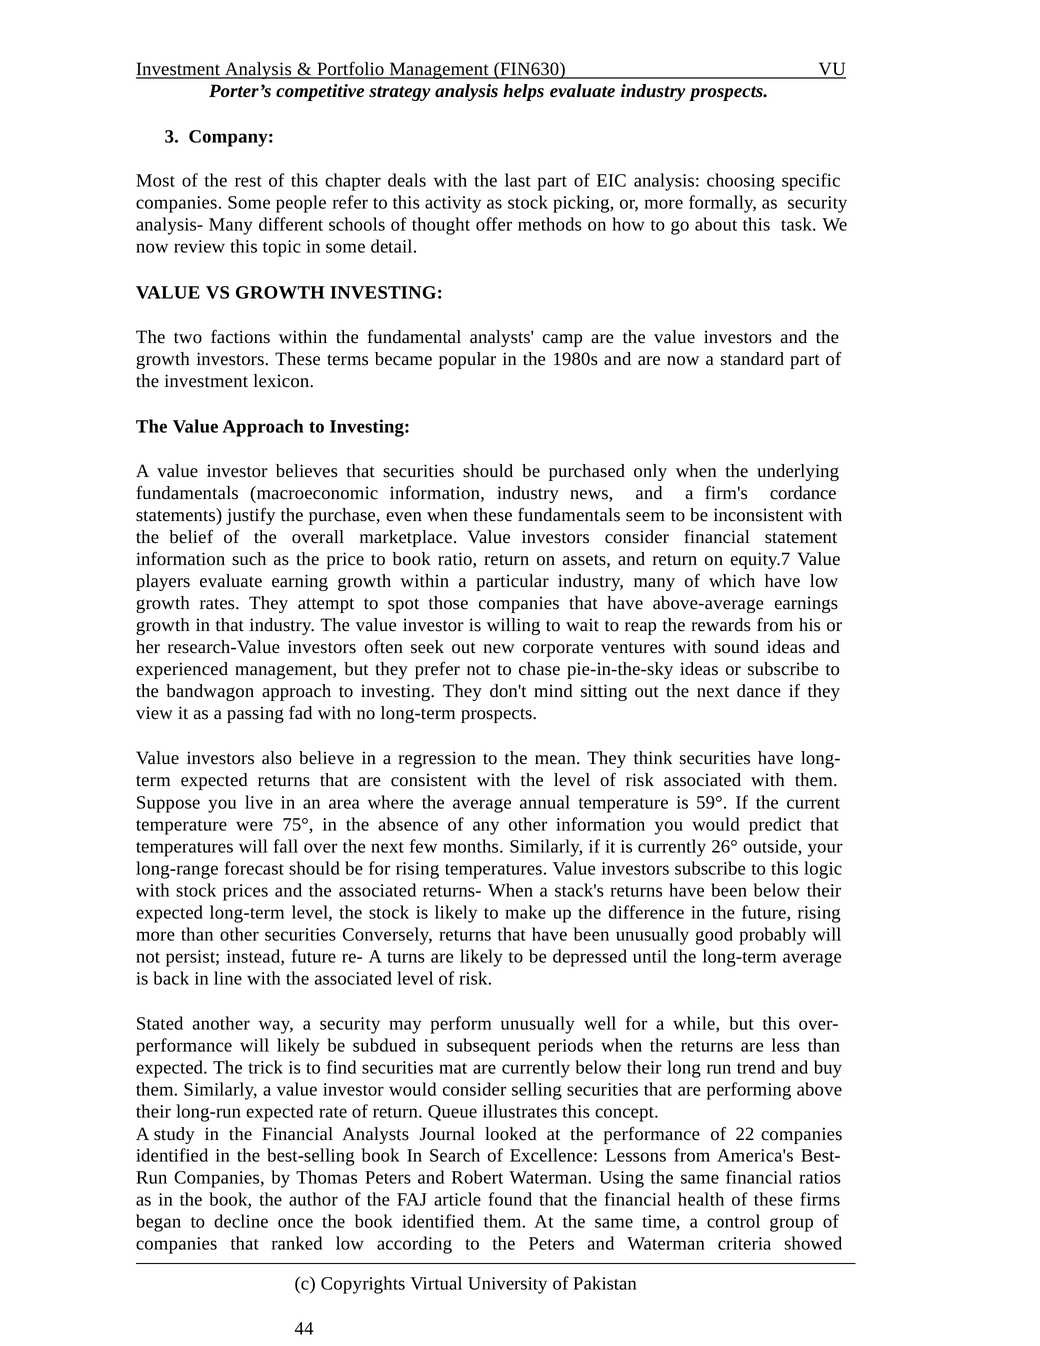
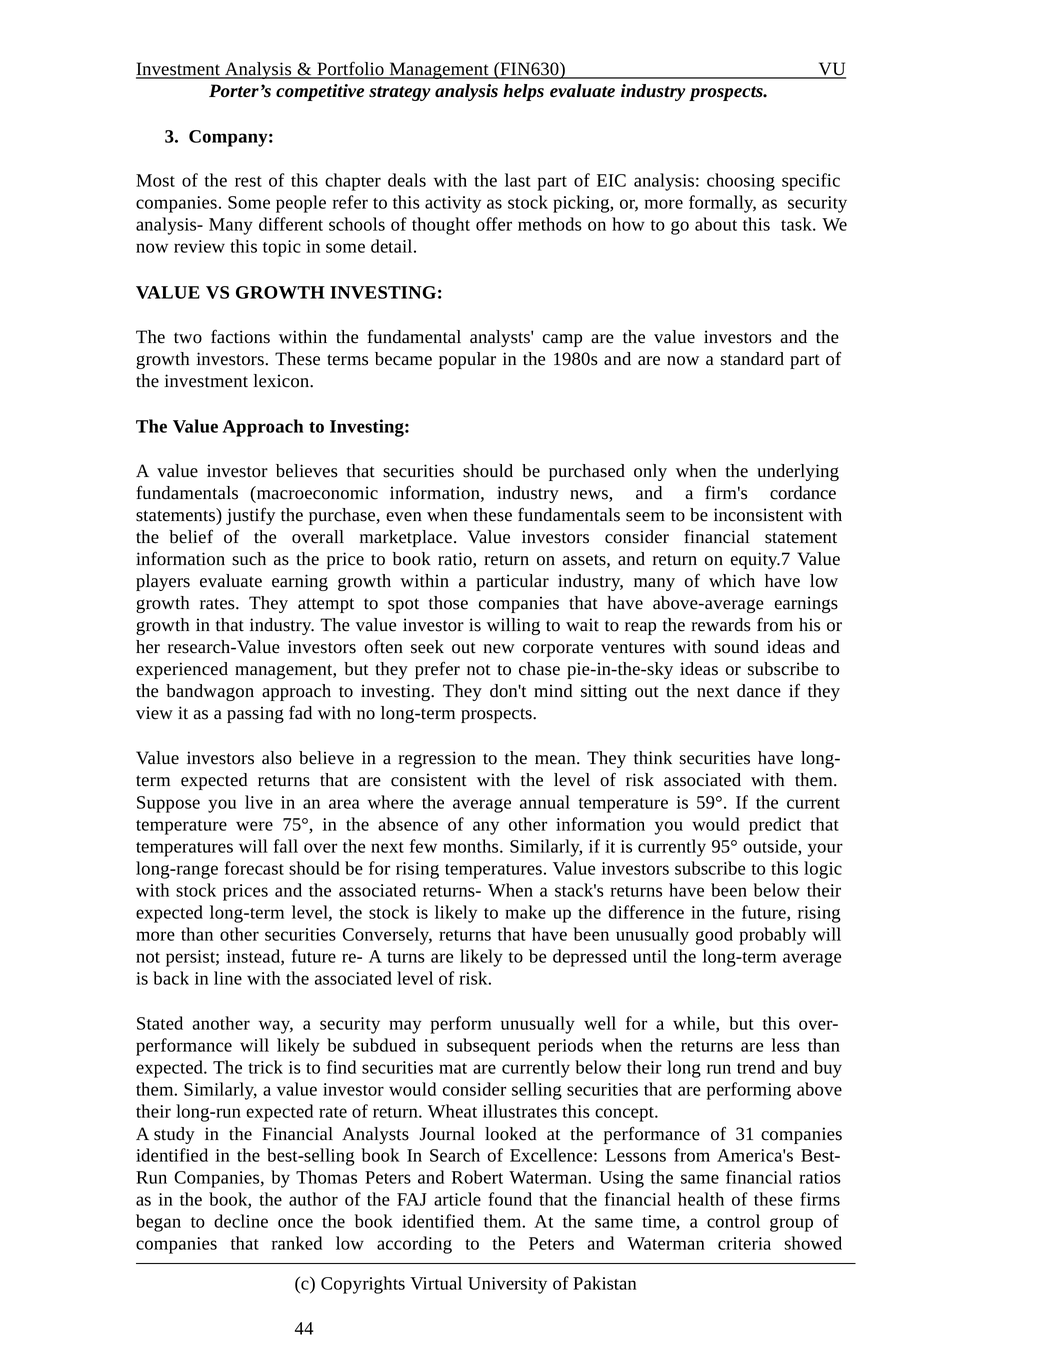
26°: 26° -> 95°
Queue: Queue -> Wheat
22: 22 -> 31
